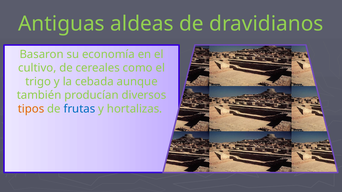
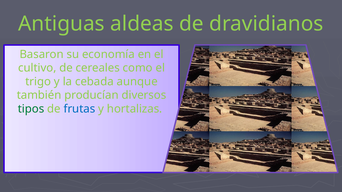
tipos colour: orange -> green
